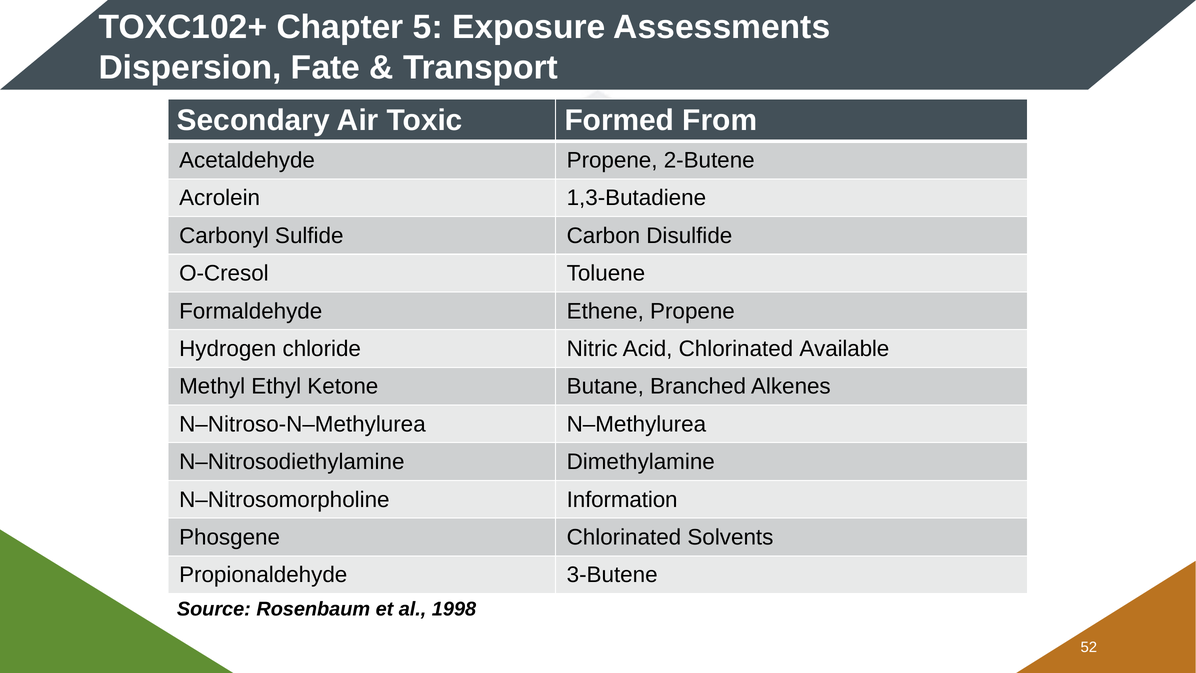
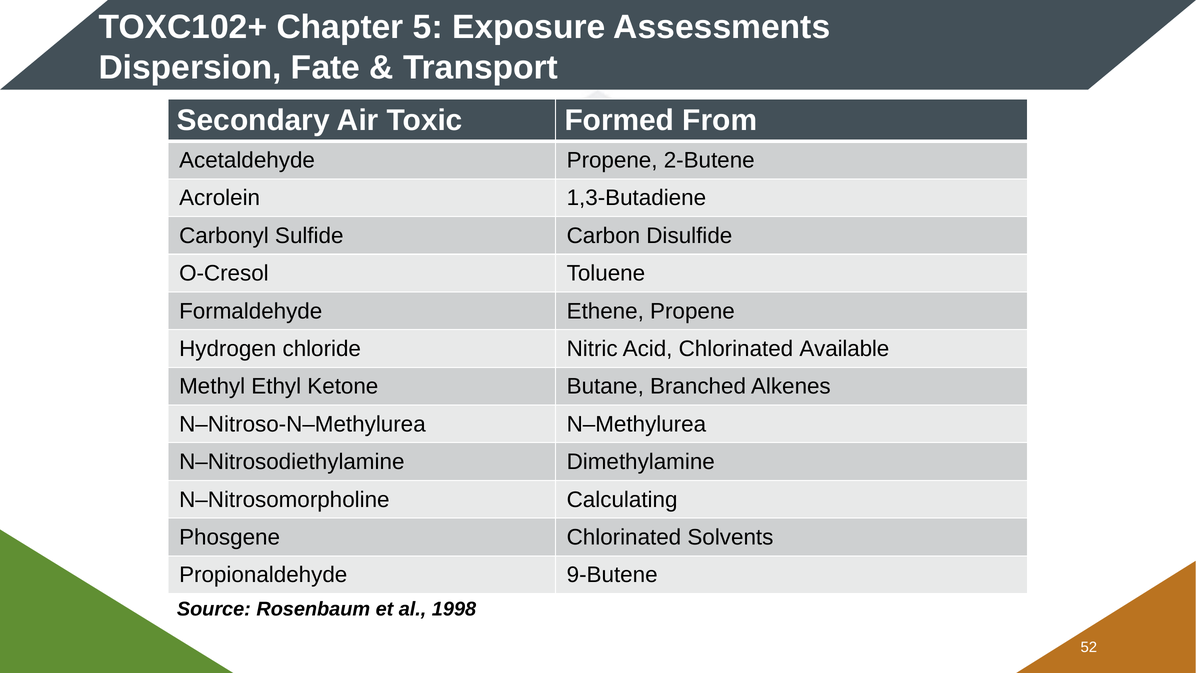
Information: Information -> Calculating
3-Butene: 3-Butene -> 9-Butene
